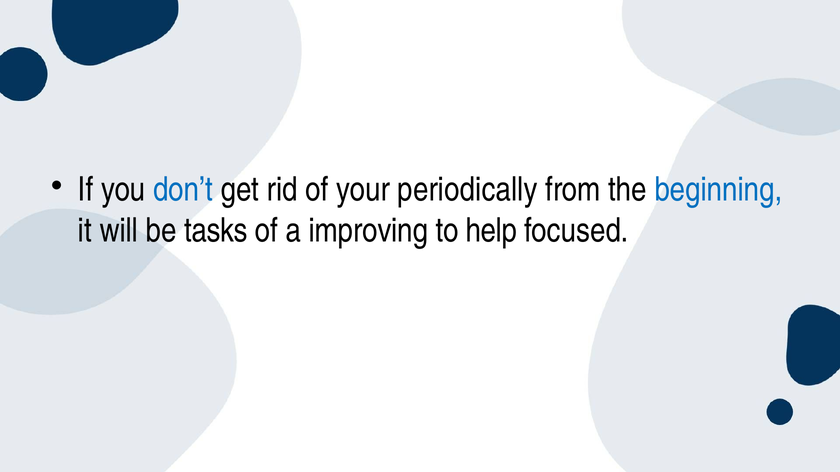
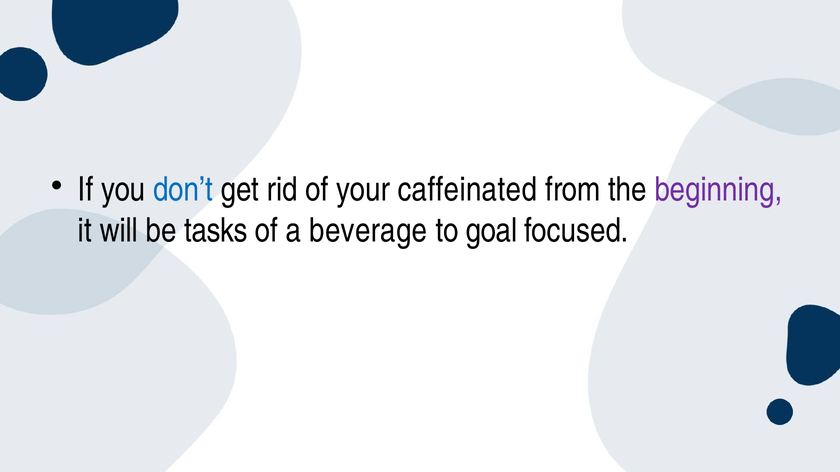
periodically: periodically -> caffeinated
beginning colour: blue -> purple
improving: improving -> beverage
help: help -> goal
